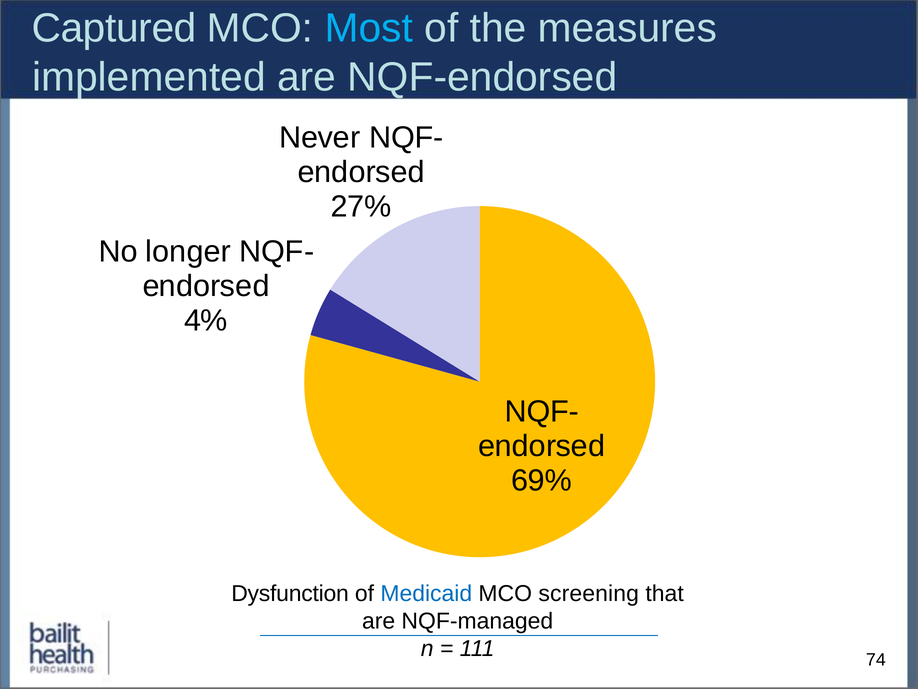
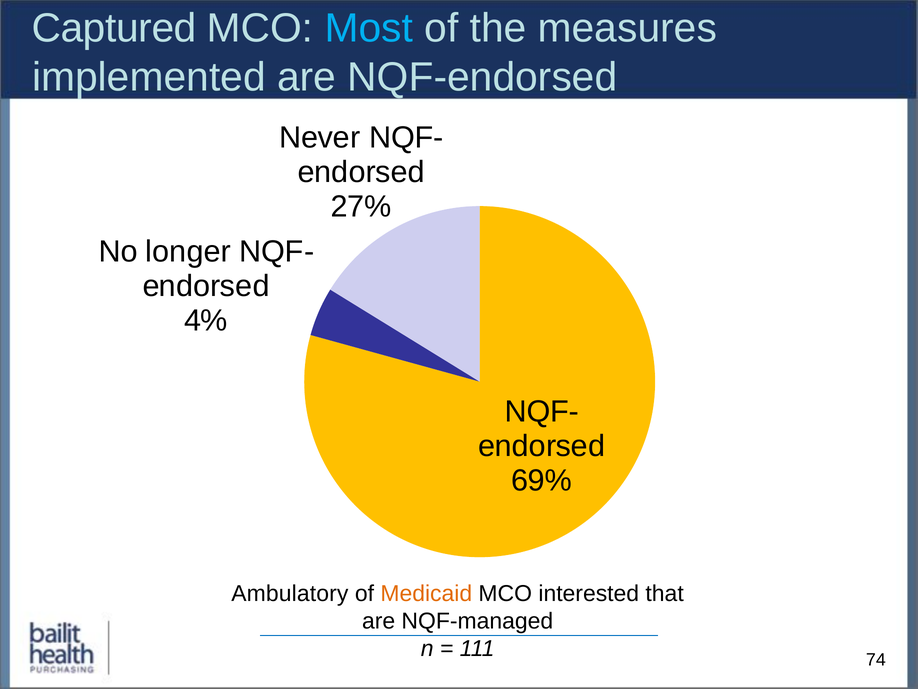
Dysfunction: Dysfunction -> Ambulatory
Medicaid colour: blue -> orange
screening: screening -> interested
